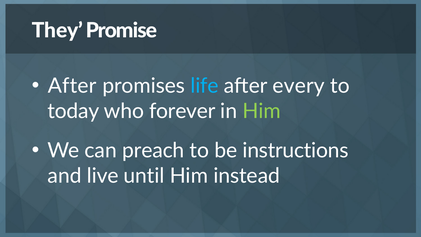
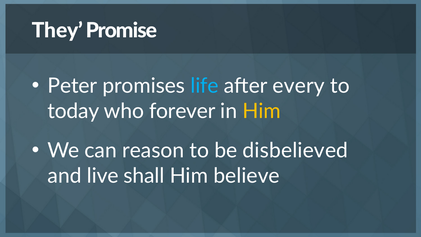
After at (72, 86): After -> Peter
Him at (262, 111) colour: light green -> yellow
preach: preach -> reason
instructions: instructions -> disbelieved
until: until -> shall
instead: instead -> believe
